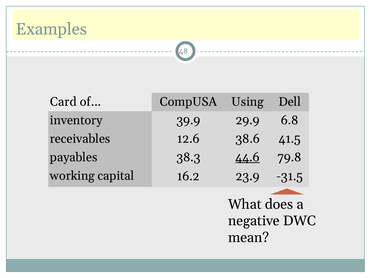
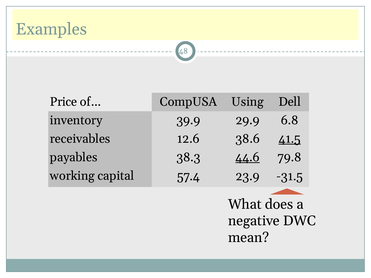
Card: Card -> Price
41.5 underline: none -> present
16.2: 16.2 -> 57.4
